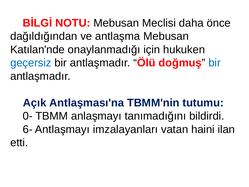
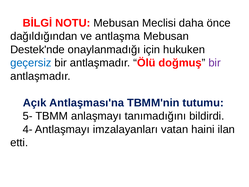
Katılan'nde: Katılan'nde -> Destek'nde
bir at (215, 63) colour: blue -> purple
0-: 0- -> 5-
6-: 6- -> 4-
